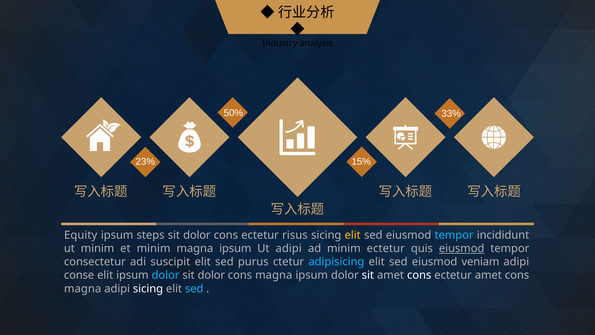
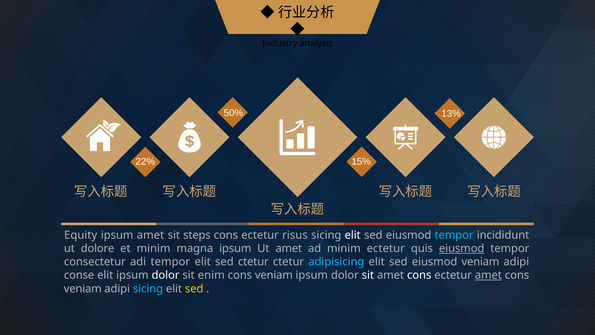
33%: 33% -> 13%
23%: 23% -> 22%
ipsum steps: steps -> amet
dolor at (197, 235): dolor -> steps
elit at (353, 235) colour: yellow -> white
ut minim: minim -> dolore
Ut adipi: adipi -> amet
adi suscipit: suscipit -> tempor
sed purus: purus -> ctetur
dolor at (166, 275) colour: light blue -> white
dolor at (211, 275): dolor -> enim
magna at (274, 275): magna -> veniam
amet at (488, 275) underline: none -> present
magna at (83, 288): magna -> veniam
sicing at (148, 288) colour: white -> light blue
sed at (194, 288) colour: light blue -> yellow
